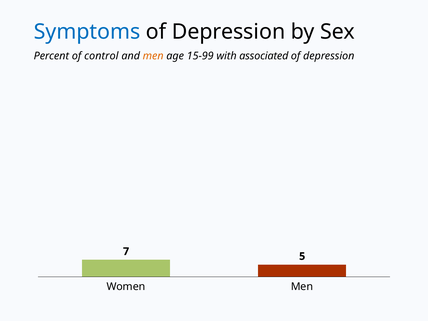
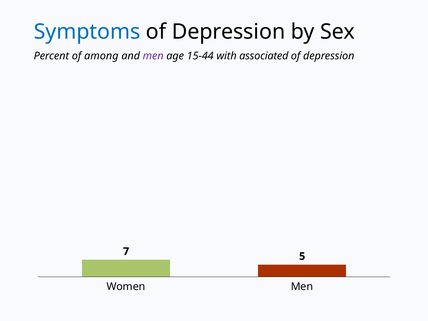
control: control -> among
men at (153, 56) colour: orange -> purple
15-99: 15-99 -> 15-44
